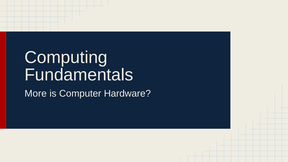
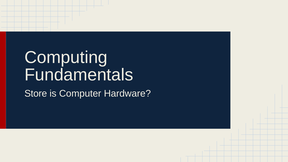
More: More -> Store
